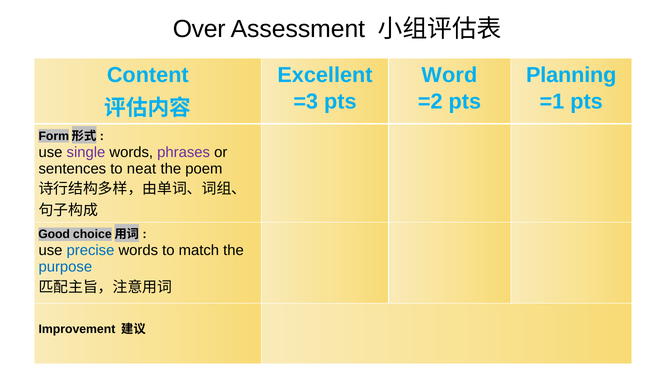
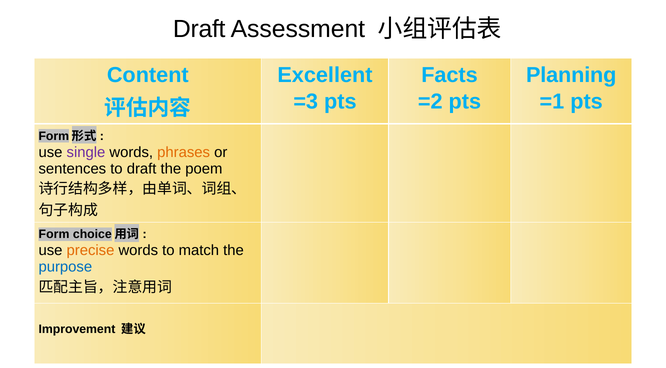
Over at (199, 29): Over -> Draft
Word: Word -> Facts
phrases colour: purple -> orange
to neat: neat -> draft
Good: Good -> Form
precise colour: blue -> orange
